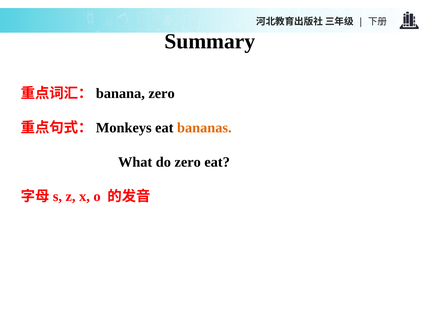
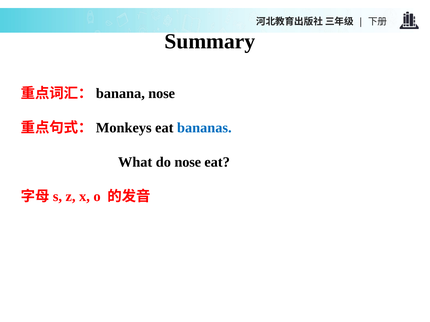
zero at (162, 94): zero -> nose
bananas colour: orange -> blue
do zero: zero -> nose
